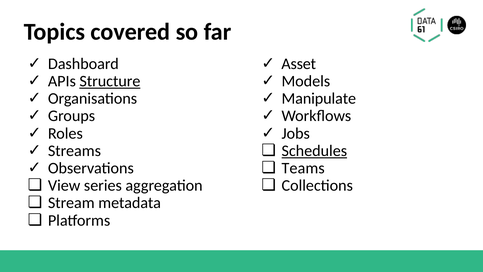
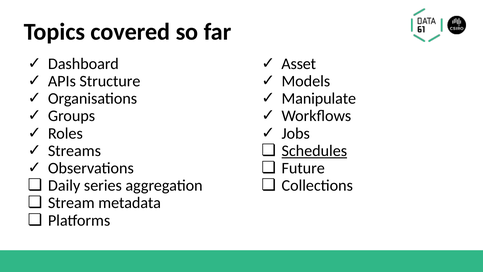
Structure underline: present -> none
Teams: Teams -> Future
View: View -> Daily
